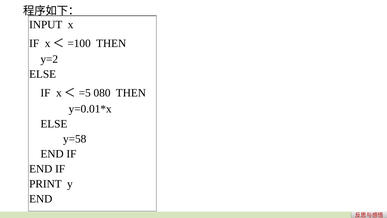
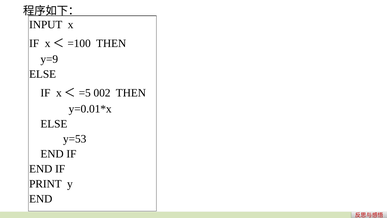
y=2: y=2 -> y=9
080: 080 -> 002
y=58: y=58 -> y=53
